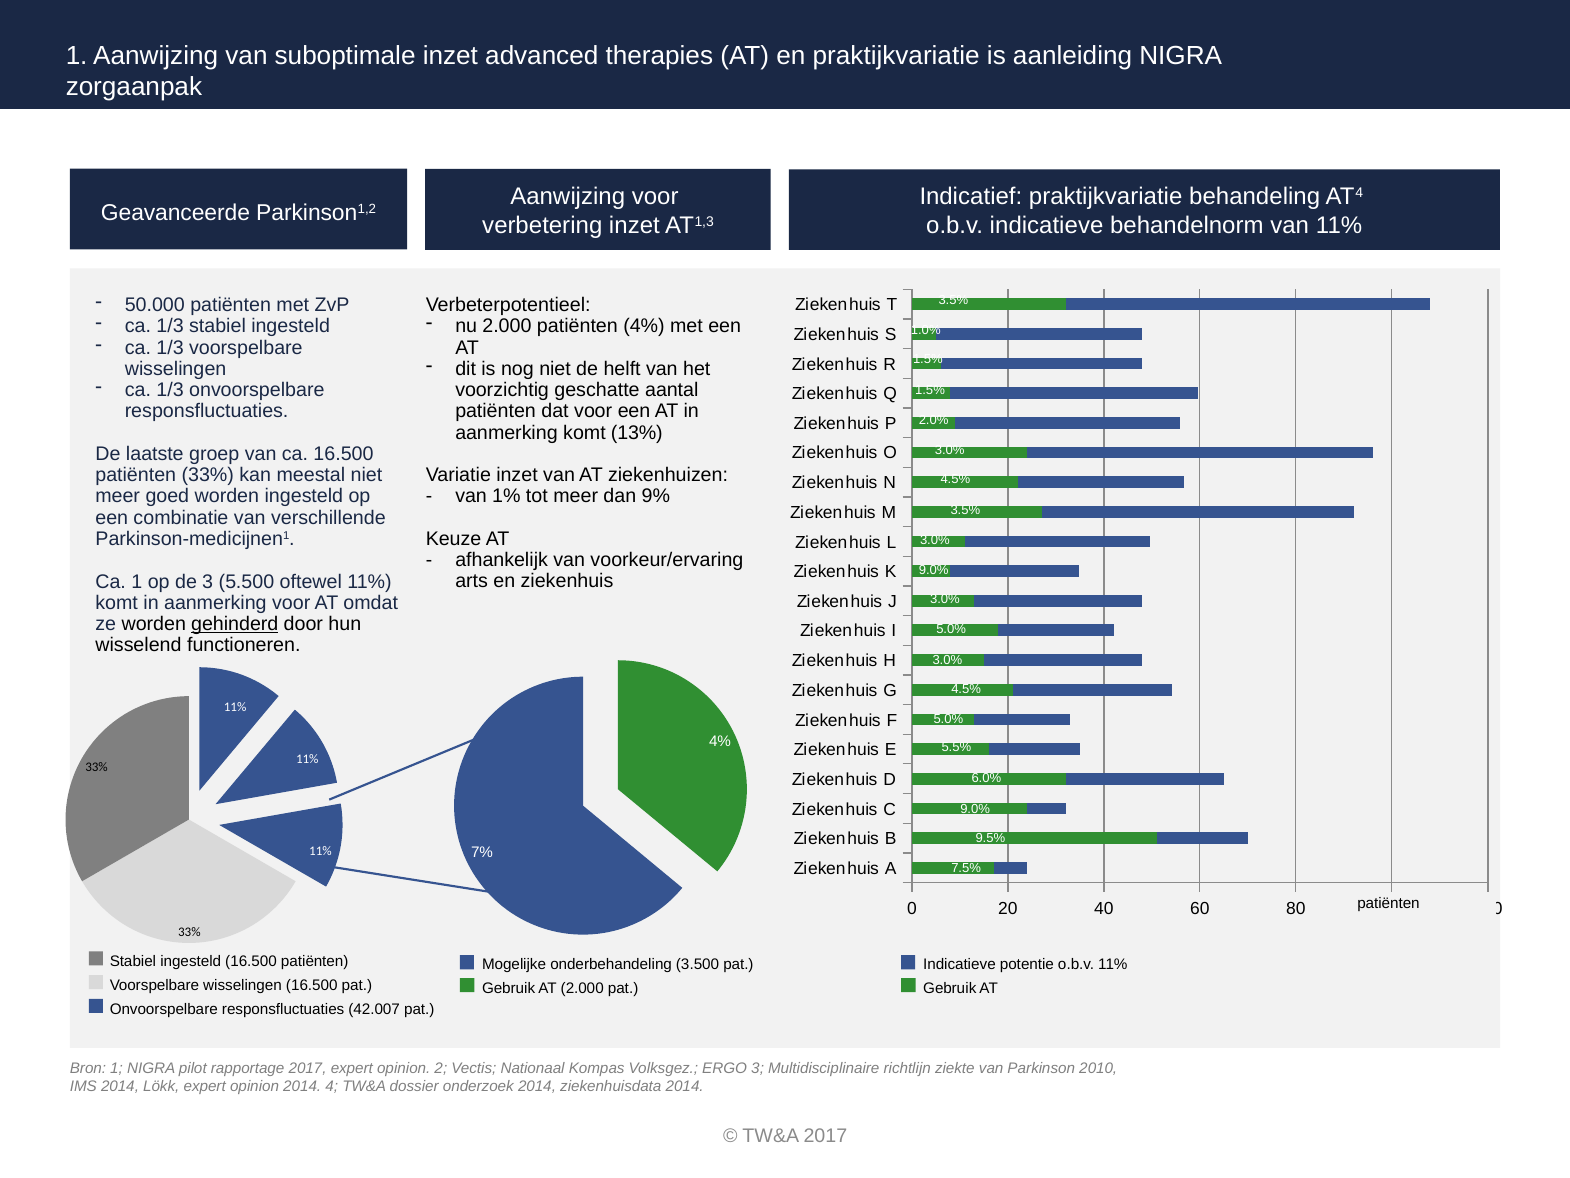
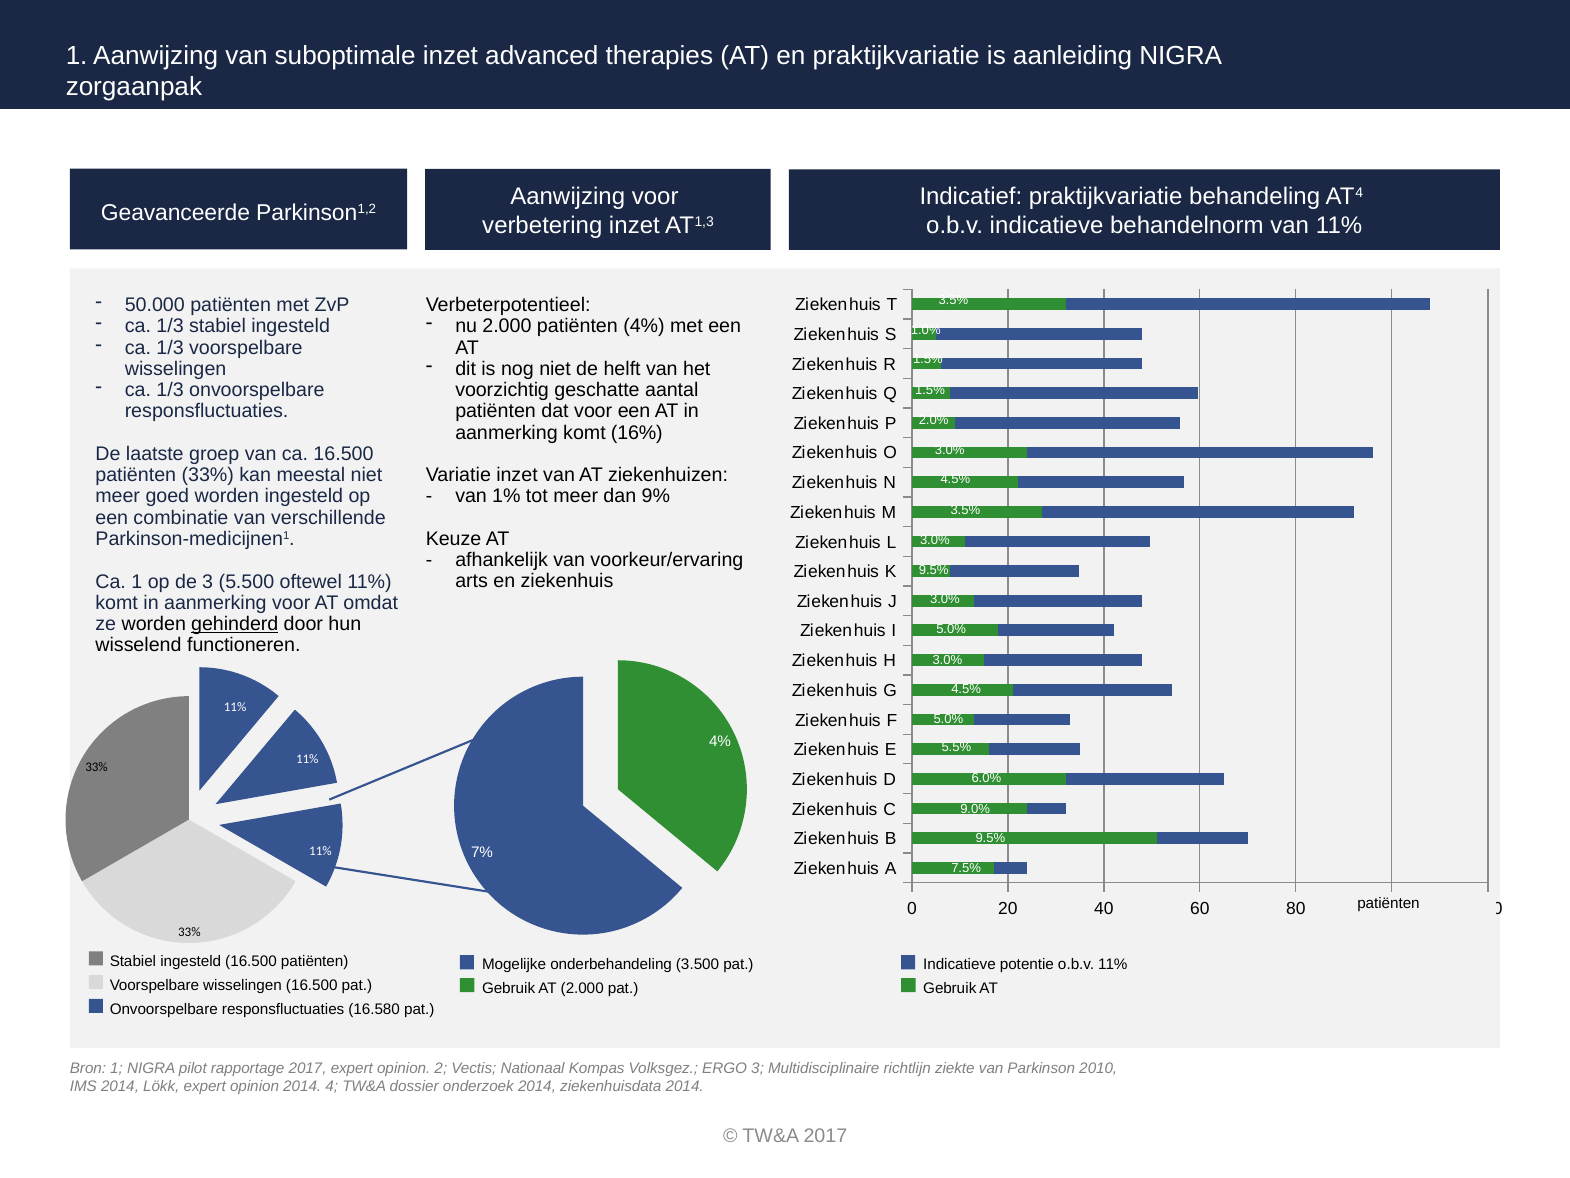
13%: 13% -> 16%
9.0% at (934, 569): 9.0% -> 9.5%
42.007: 42.007 -> 16.580
